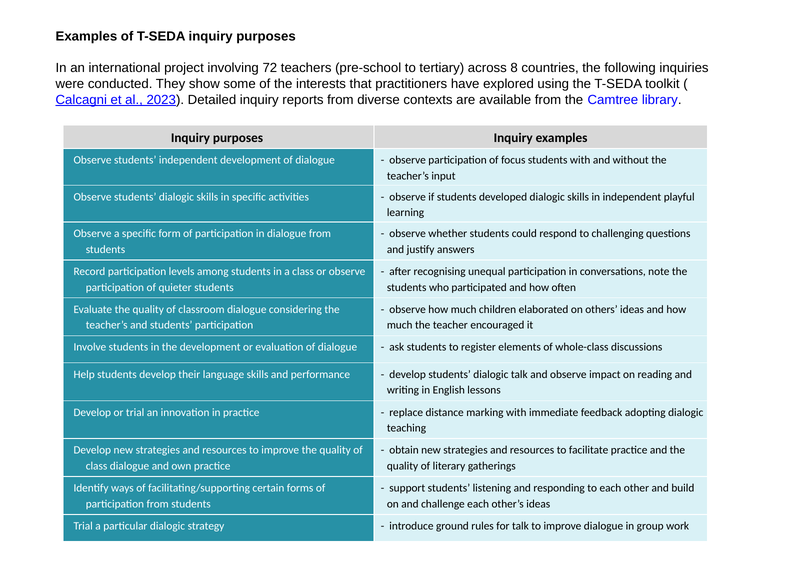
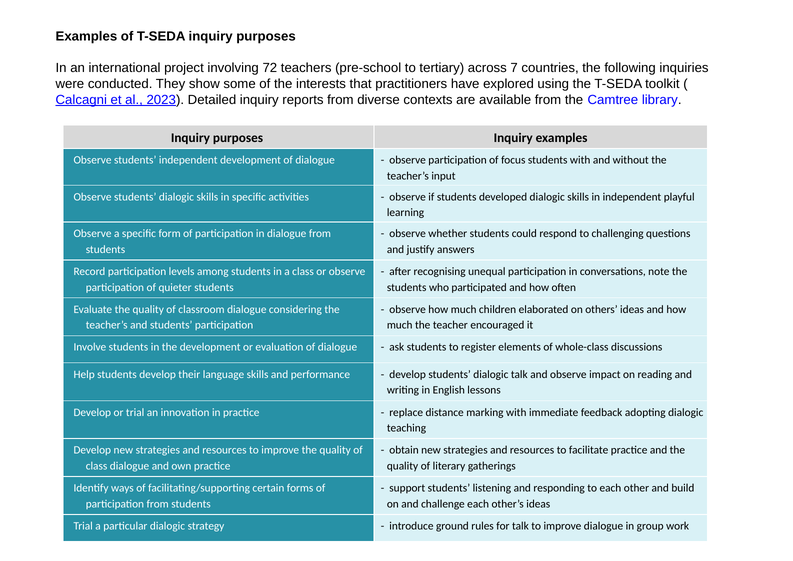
8: 8 -> 7
